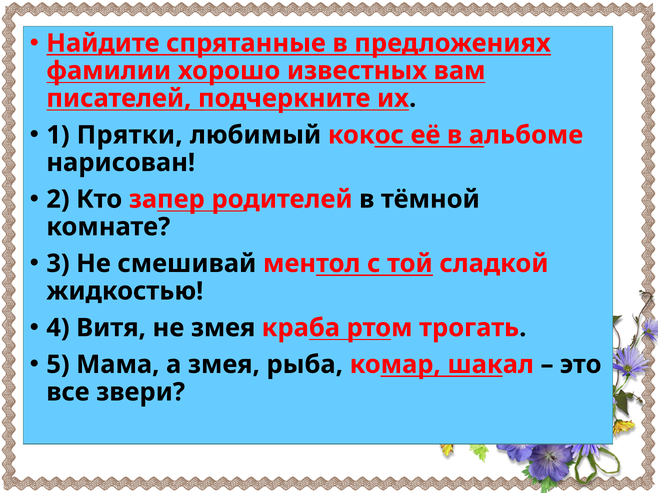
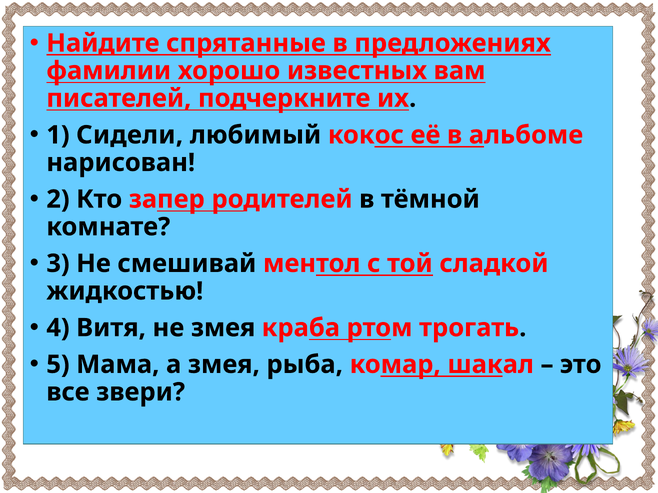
Прятки: Прятки -> Сидели
